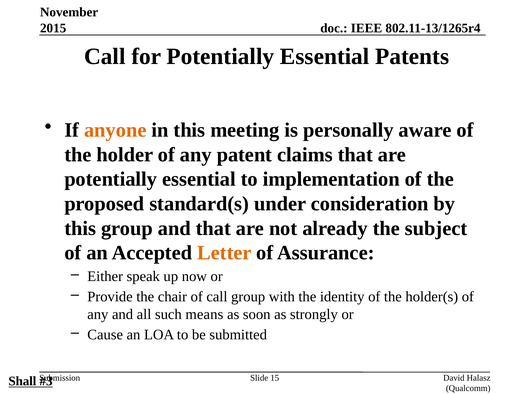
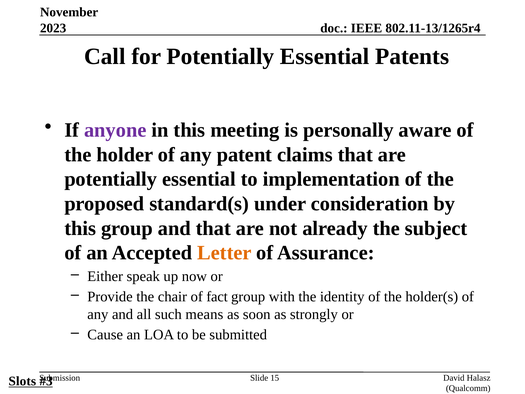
2015: 2015 -> 2023
anyone colour: orange -> purple
of call: call -> fact
Shall: Shall -> Slots
